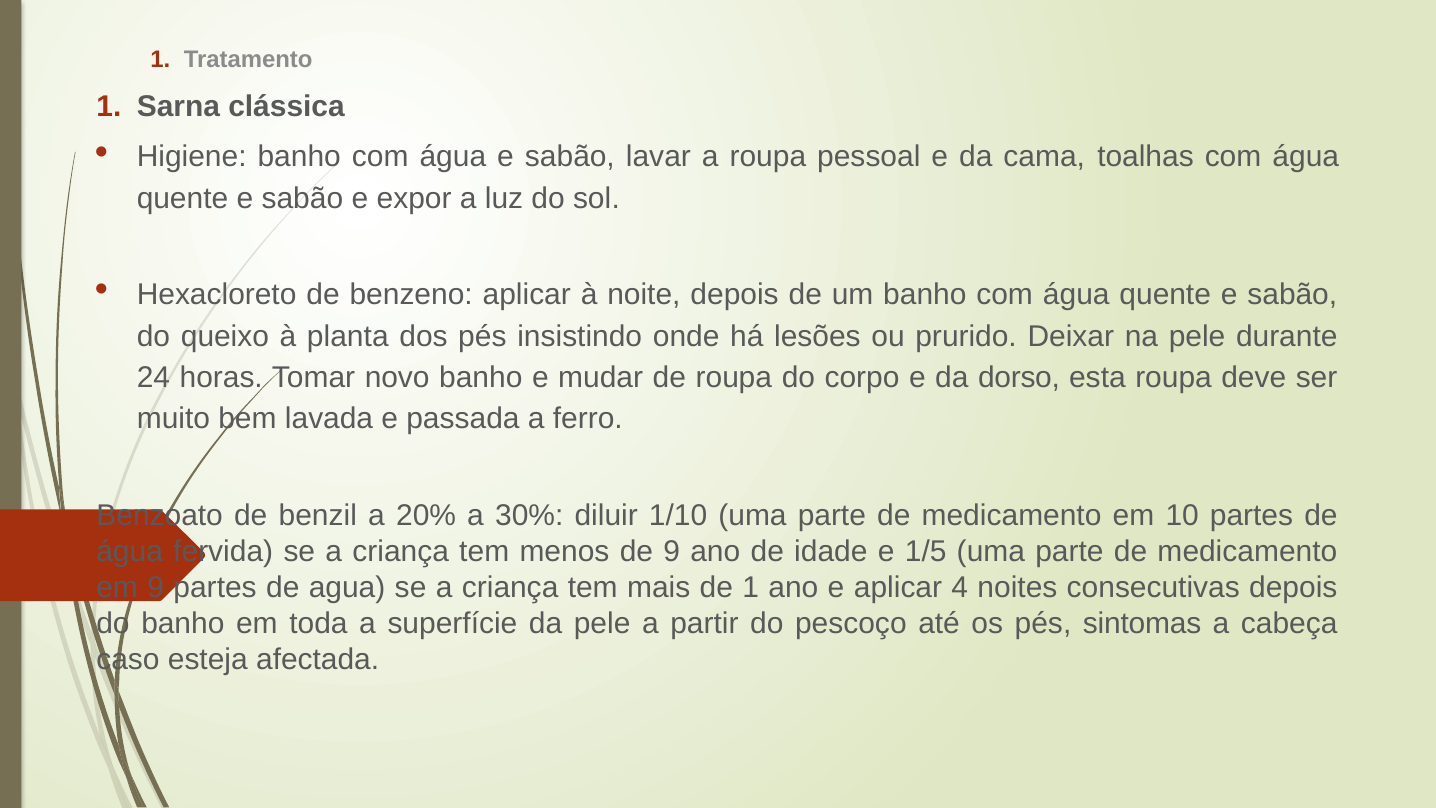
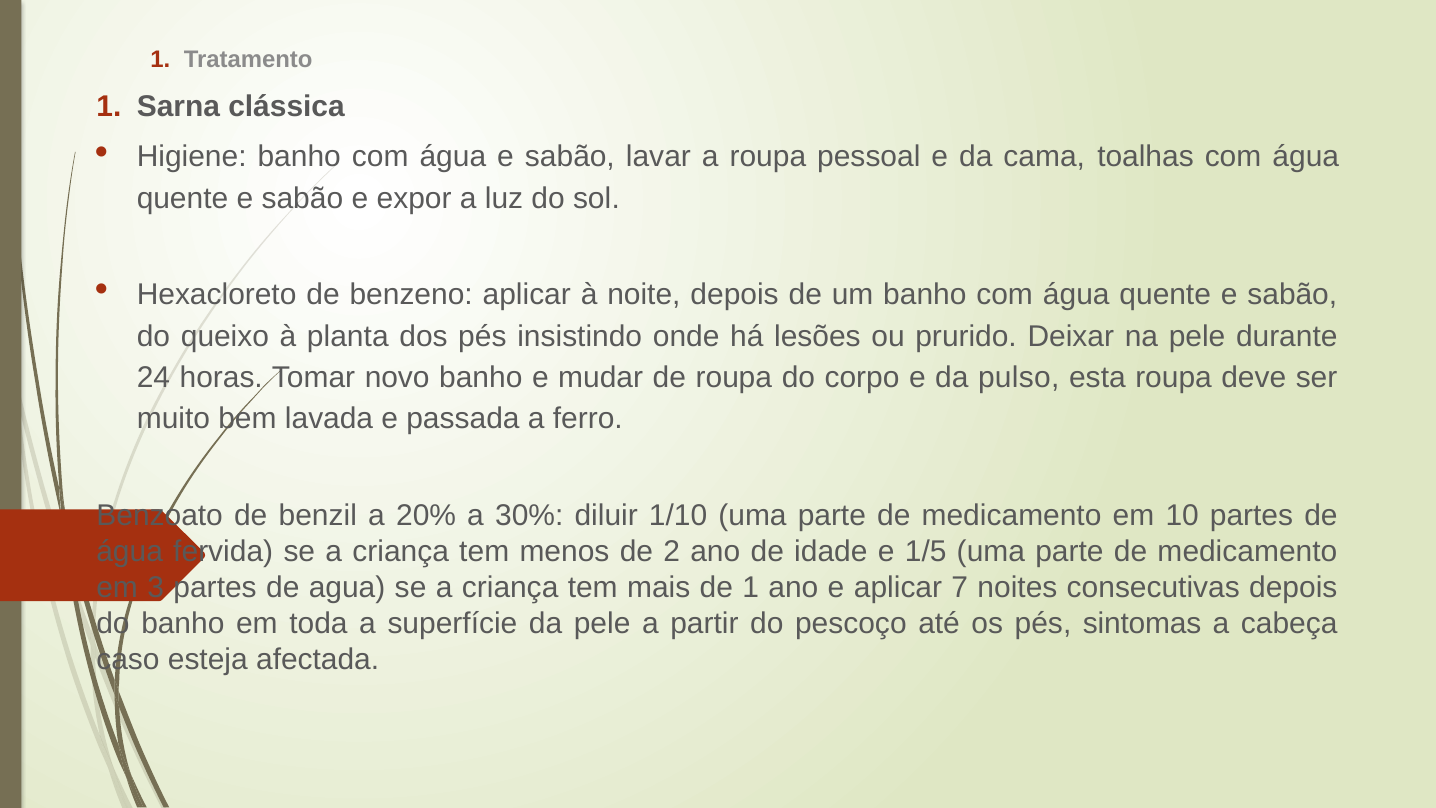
dorso: dorso -> pulso
de 9: 9 -> 2
em 9: 9 -> 3
4: 4 -> 7
